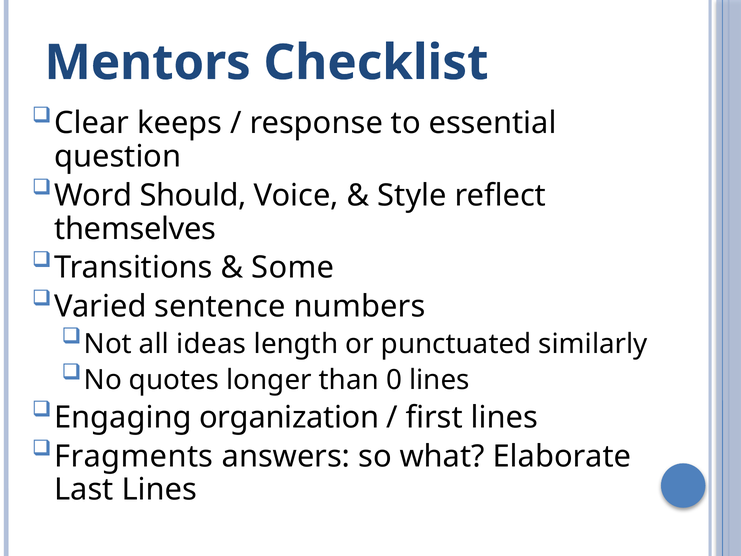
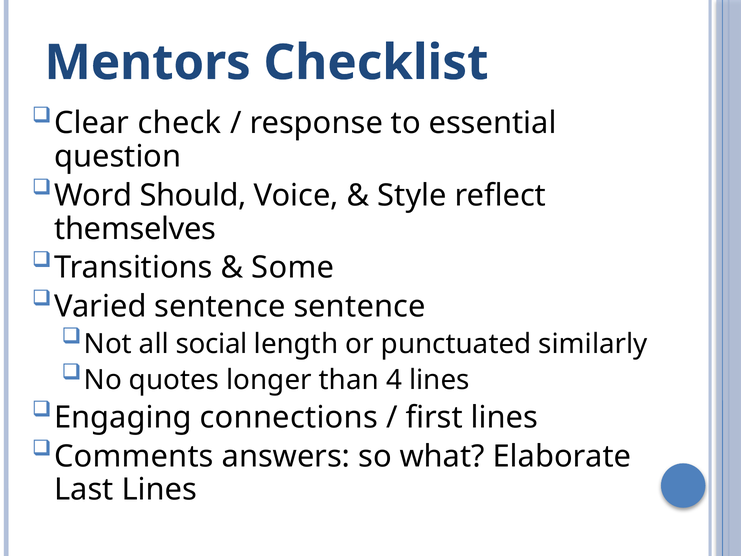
keeps: keeps -> check
sentence numbers: numbers -> sentence
ideas: ideas -> social
0: 0 -> 4
organization: organization -> connections
Fragments: Fragments -> Comments
